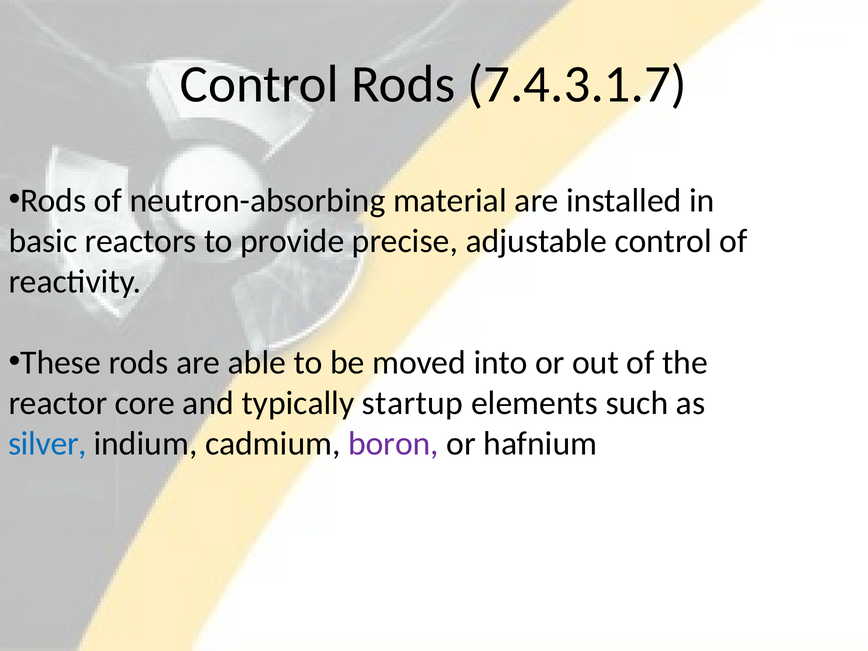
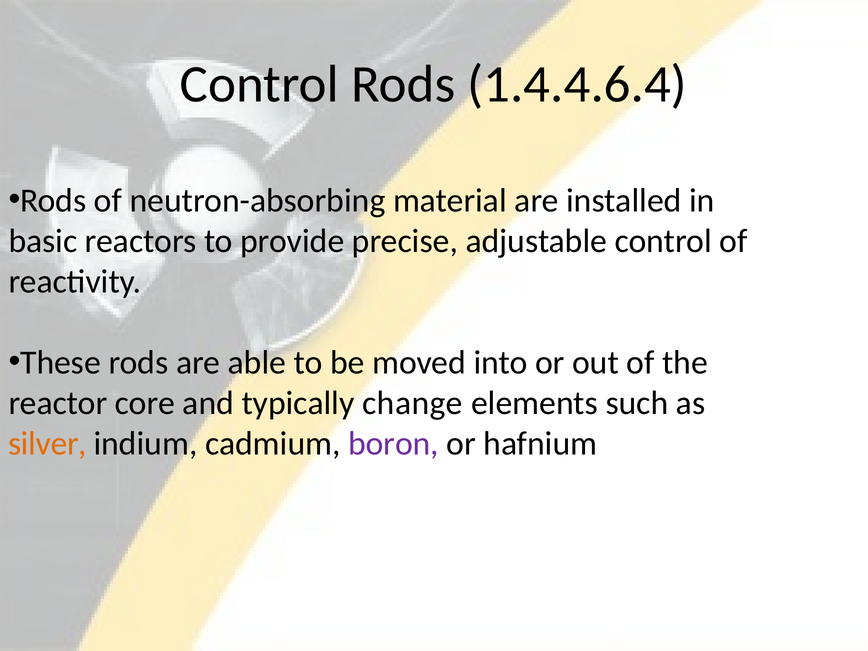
7.4.3.1.7: 7.4.3.1.7 -> 1.4.4.6.4
startup: startup -> change
silver colour: blue -> orange
